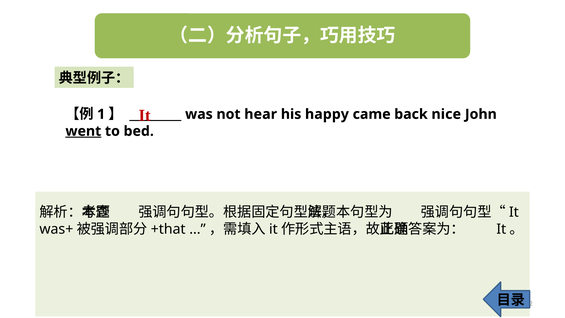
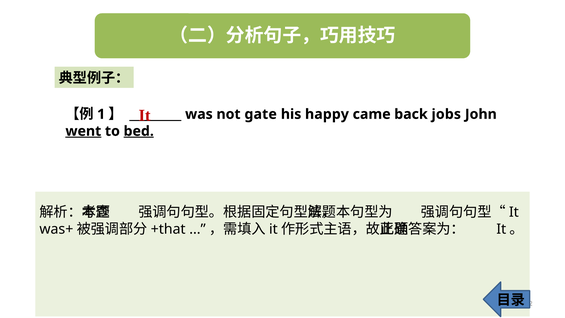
hear: hear -> gate
nice: nice -> jobs
bed underline: none -> present
